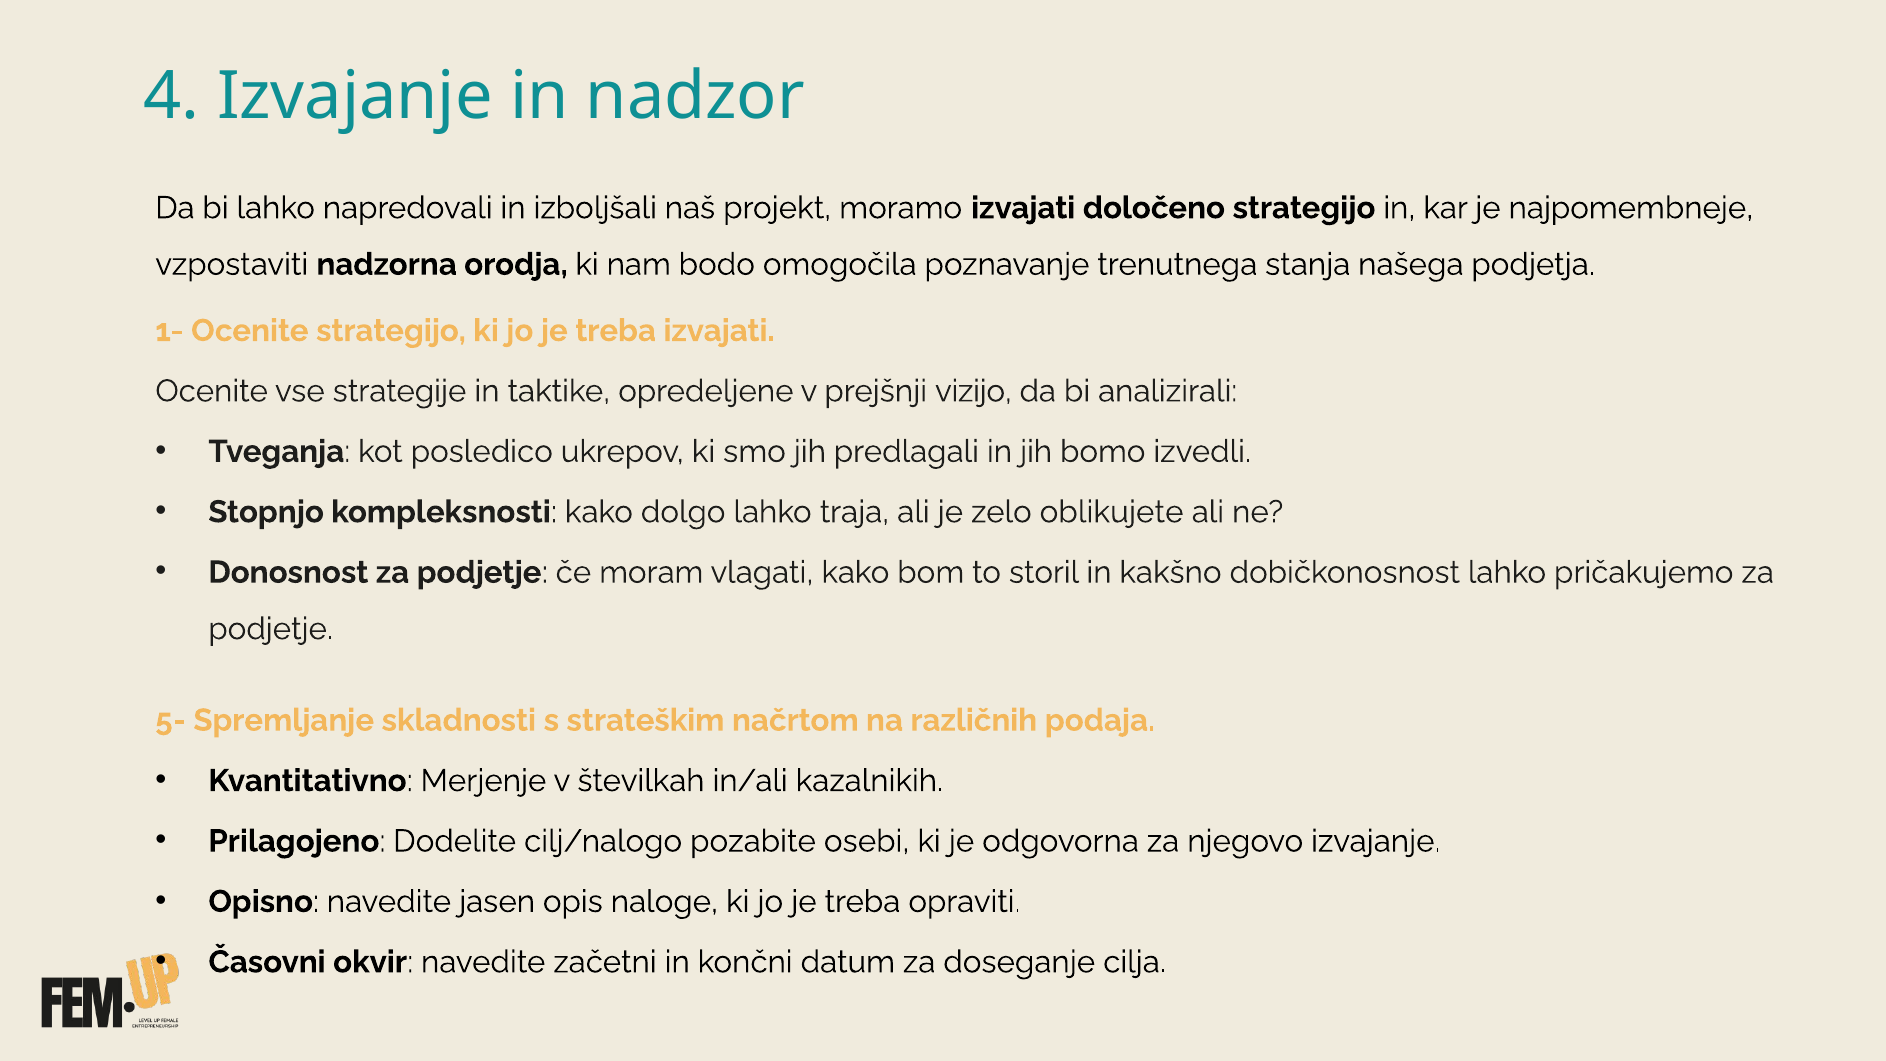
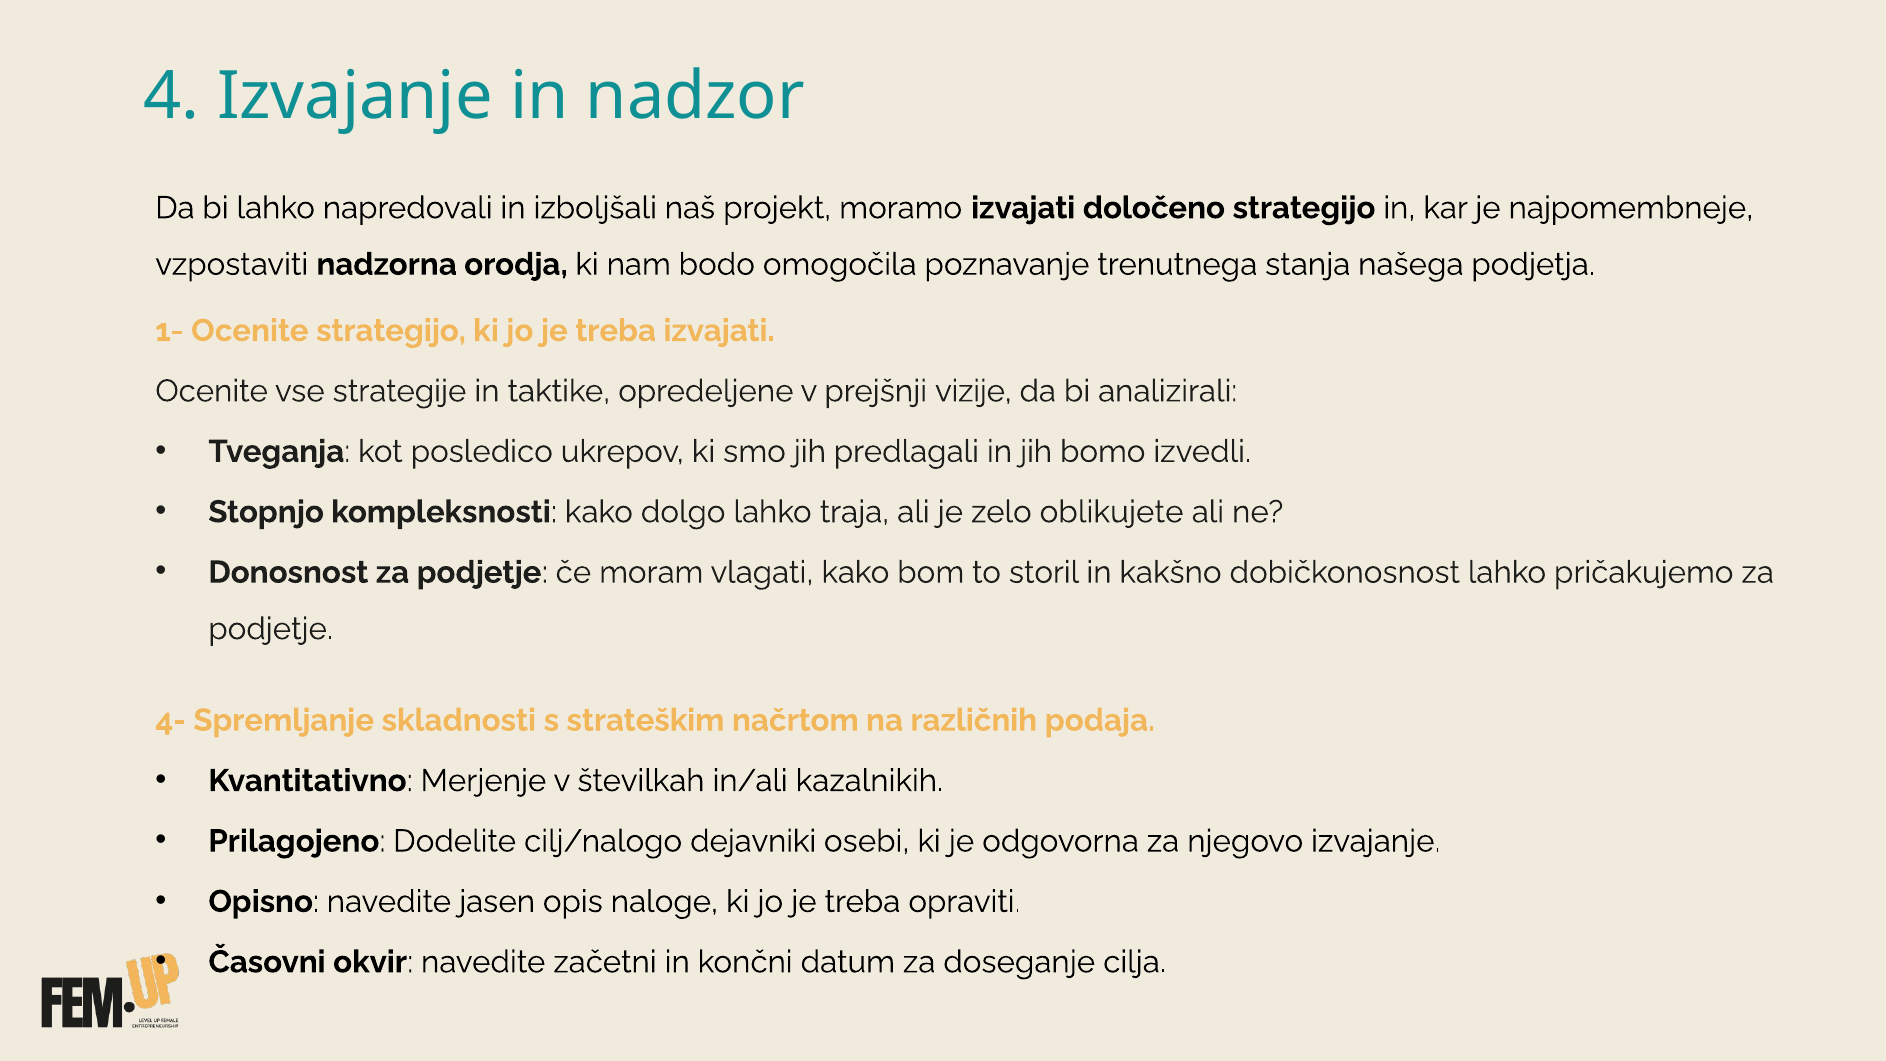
vizijo: vizijo -> vizije
5-: 5- -> 4-
pozabite: pozabite -> dejavniki
